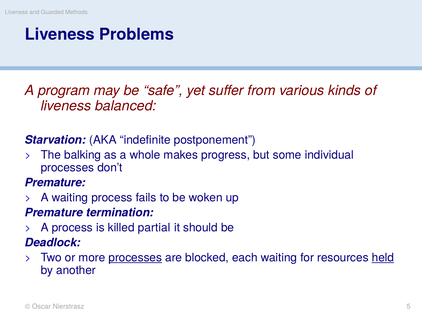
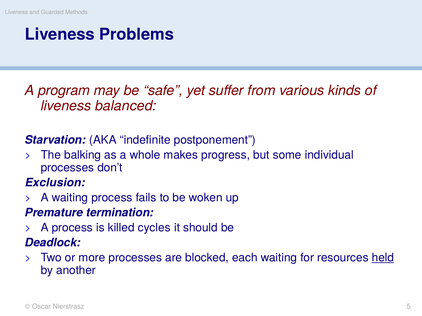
Premature at (55, 183): Premature -> Exclusion
partial: partial -> cycles
processes at (135, 258) underline: present -> none
